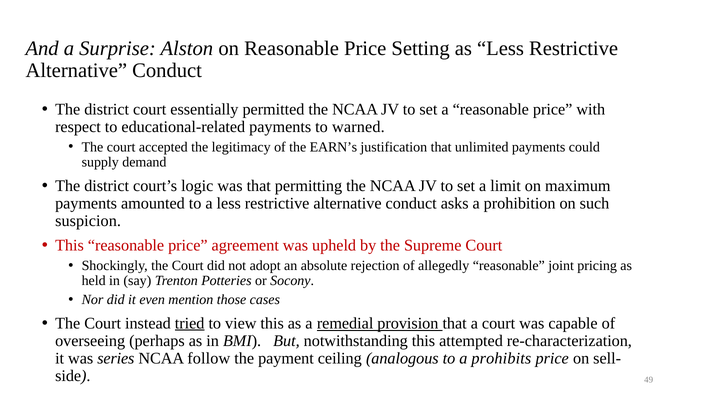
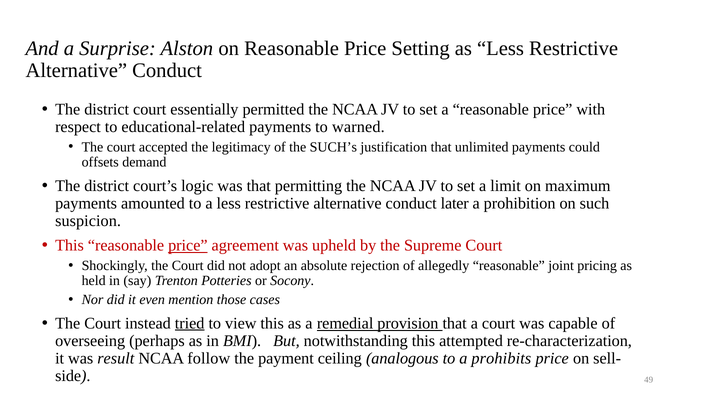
EARN’s: EARN’s -> SUCH’s
supply: supply -> offsets
asks: asks -> later
price at (188, 245) underline: none -> present
series: series -> result
